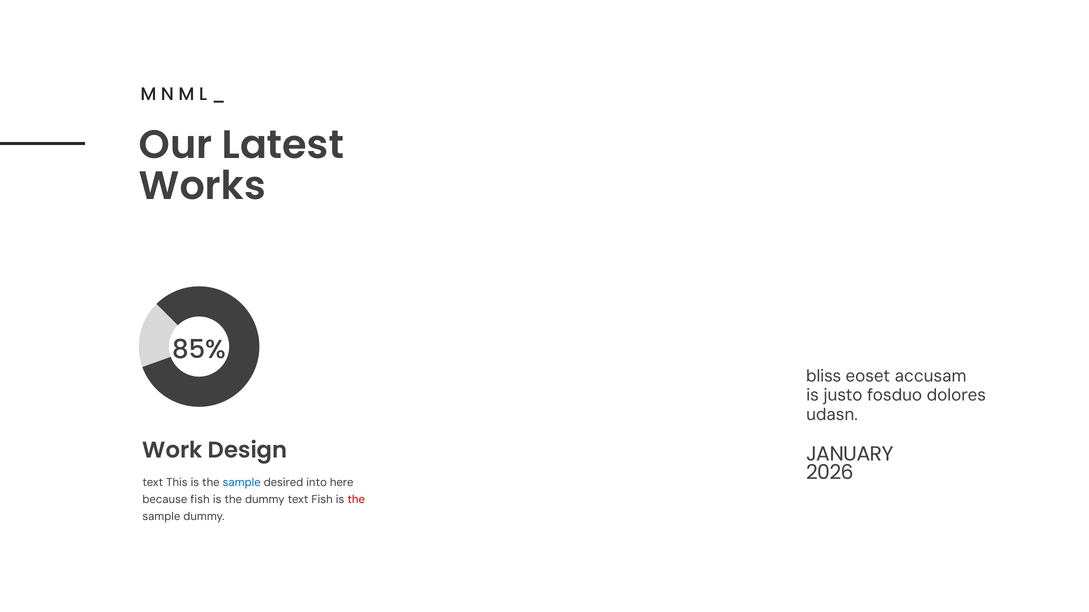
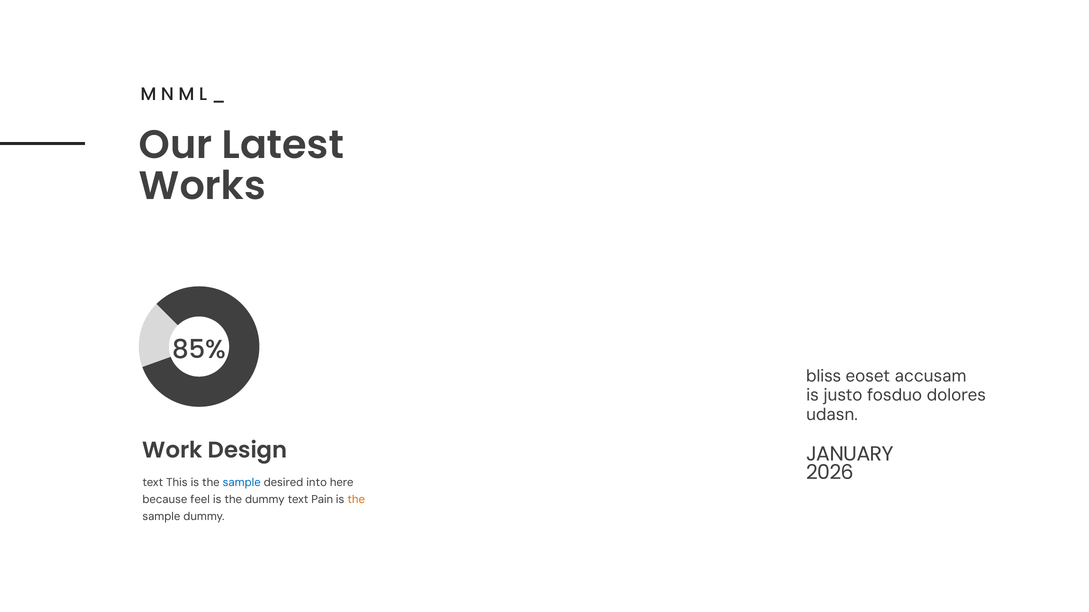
because fish: fish -> feel
text Fish: Fish -> Pain
the at (356, 500) colour: red -> orange
